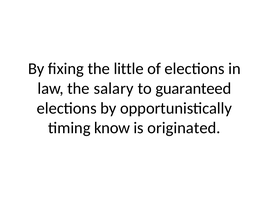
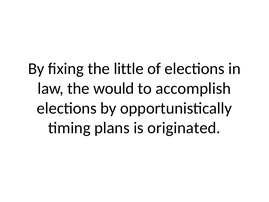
salary: salary -> would
guaranteed: guaranteed -> accomplish
know: know -> plans
